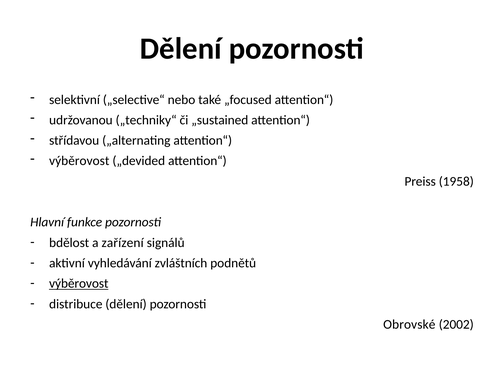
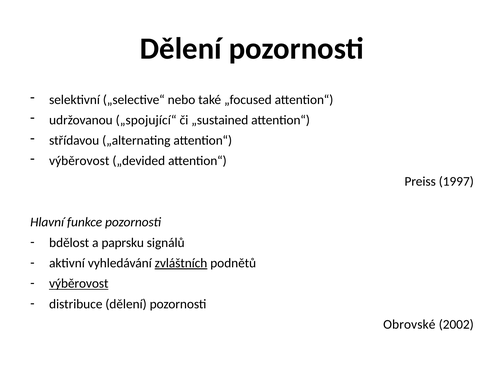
„techniky“: „techniky“ -> „spojující“
1958: 1958 -> 1997
zařízení: zařízení -> paprsku
zvláštních underline: none -> present
